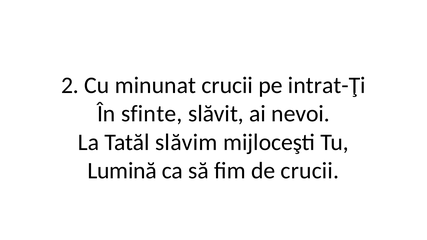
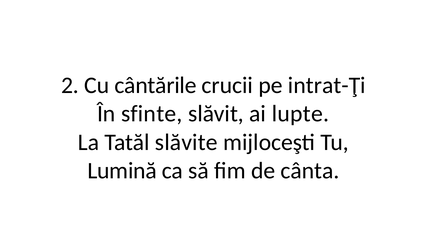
minunat: minunat -> cântările
nevoi: nevoi -> lupte
slăvim: slăvim -> slăvite
de crucii: crucii -> cânta
